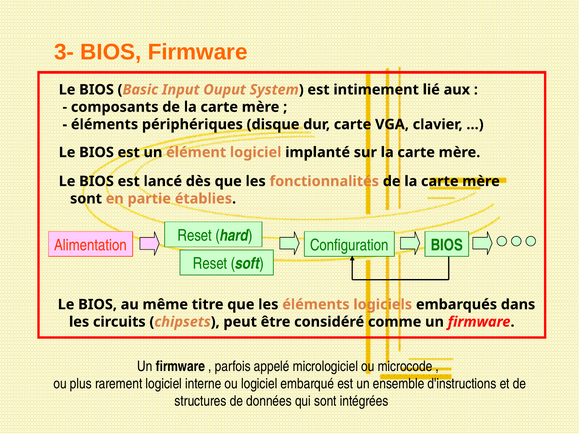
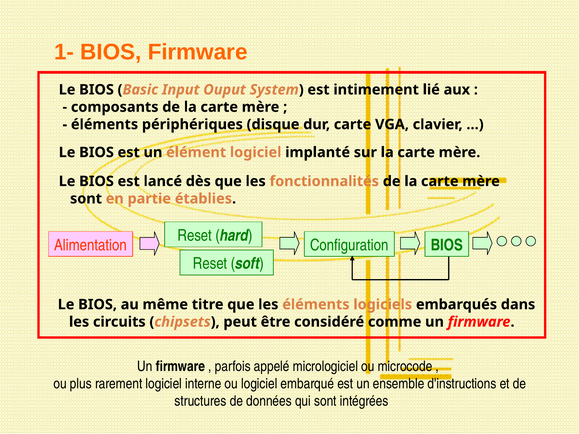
3-: 3- -> 1-
